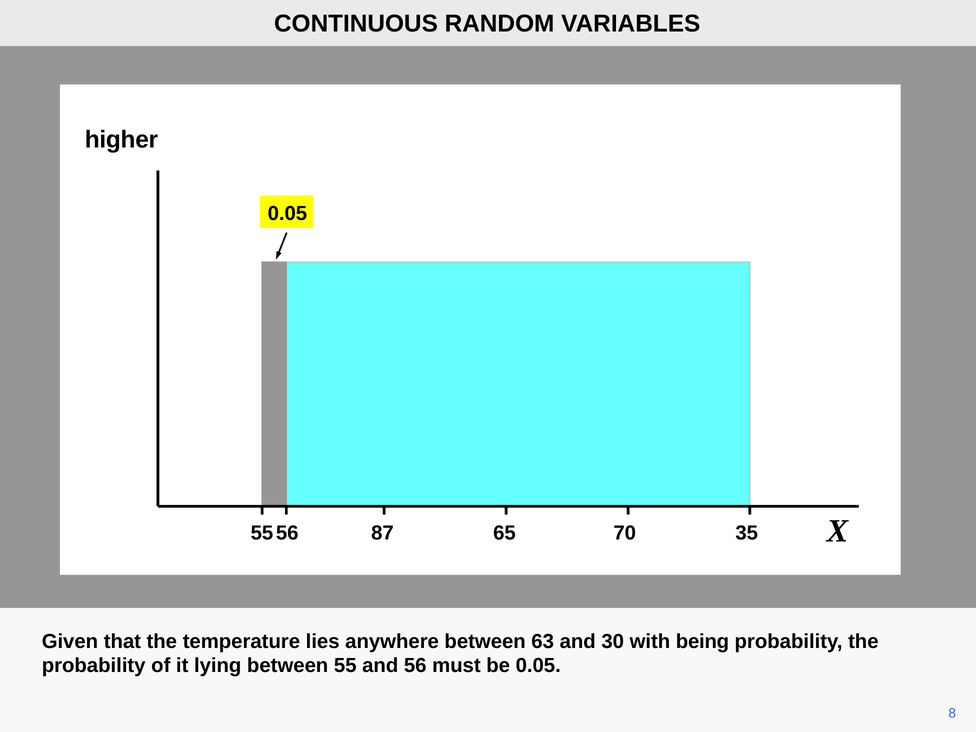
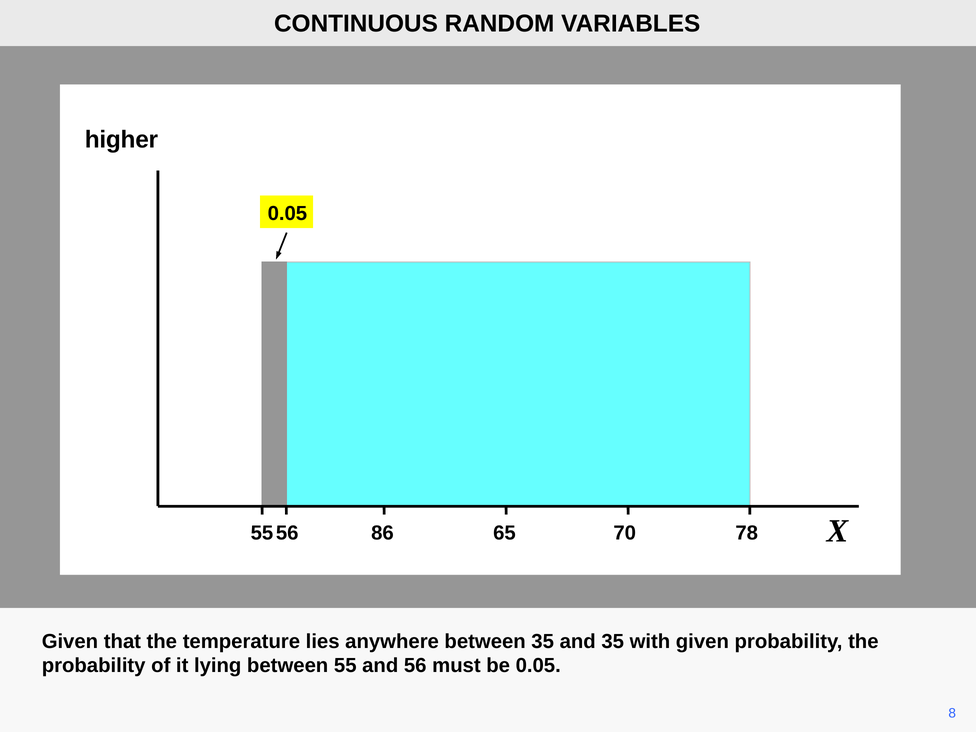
87: 87 -> 86
35: 35 -> 78
between 63: 63 -> 35
and 30: 30 -> 35
with being: being -> given
